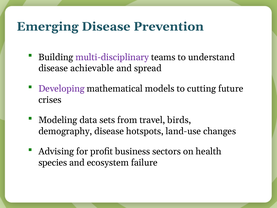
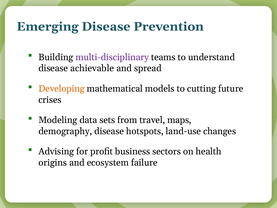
Developing colour: purple -> orange
birds: birds -> maps
species: species -> origins
